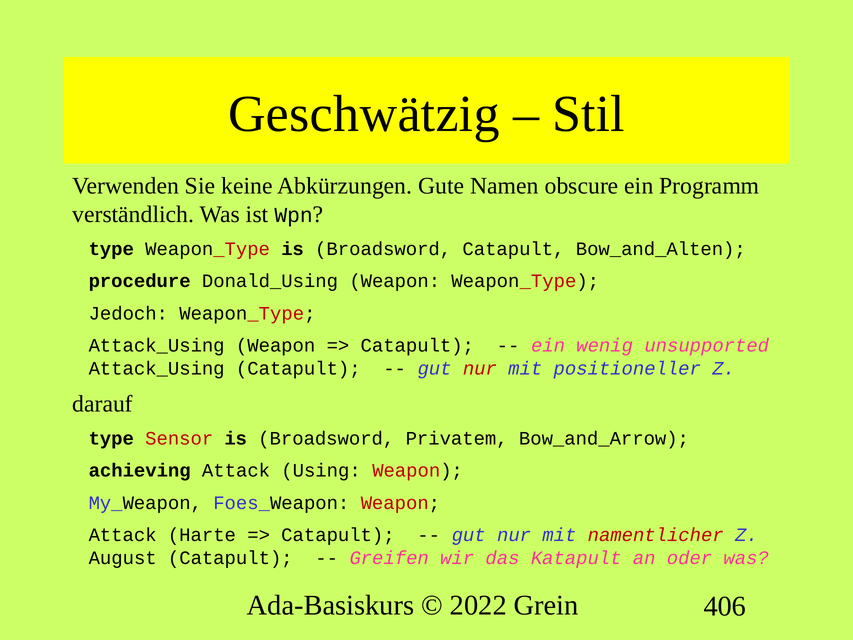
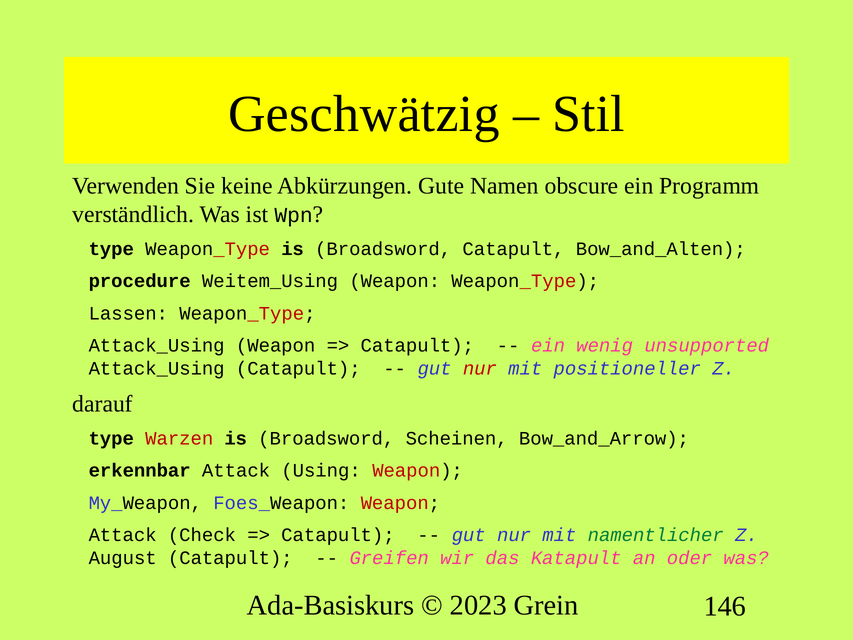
Donald_Using: Donald_Using -> Weitem_Using
Jedoch: Jedoch -> Lassen
Sensor: Sensor -> Warzen
Privatem: Privatem -> Scheinen
achieving: achieving -> erkennbar
Harte: Harte -> Check
namentlicher colour: red -> green
2022: 2022 -> 2023
406: 406 -> 146
